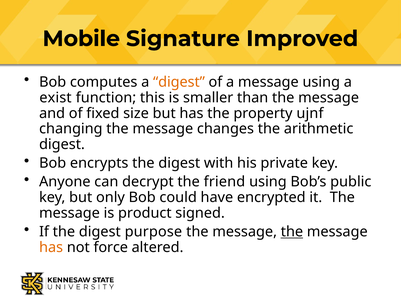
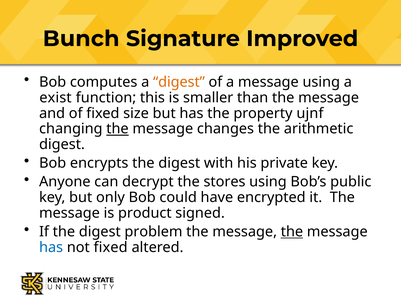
Mobile: Mobile -> Bunch
the at (117, 129) underline: none -> present
friend: friend -> stores
purpose: purpose -> problem
has at (51, 247) colour: orange -> blue
not force: force -> fixed
